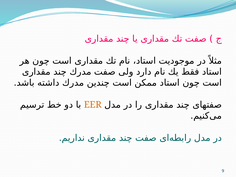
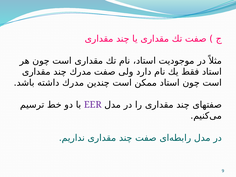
EER colour: orange -> purple
